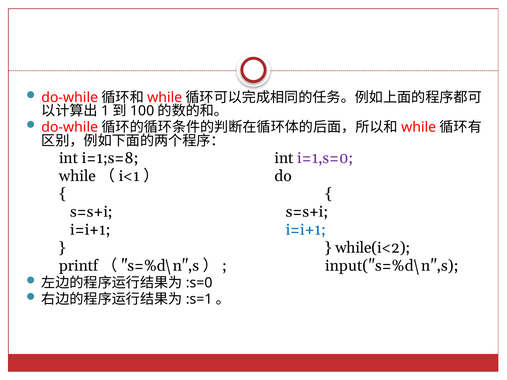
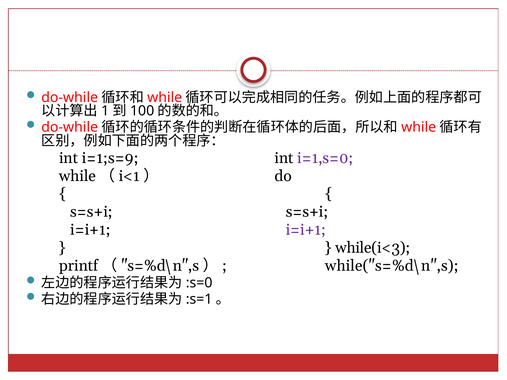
i=1;s=8: i=1;s=8 -> i=1;s=9
i=i+1 at (306, 230) colour: blue -> purple
while(i<2: while(i<2 -> while(i<3
input("s=%d\n",s: input("s=%d\n",s -> while("s=%d\n",s
